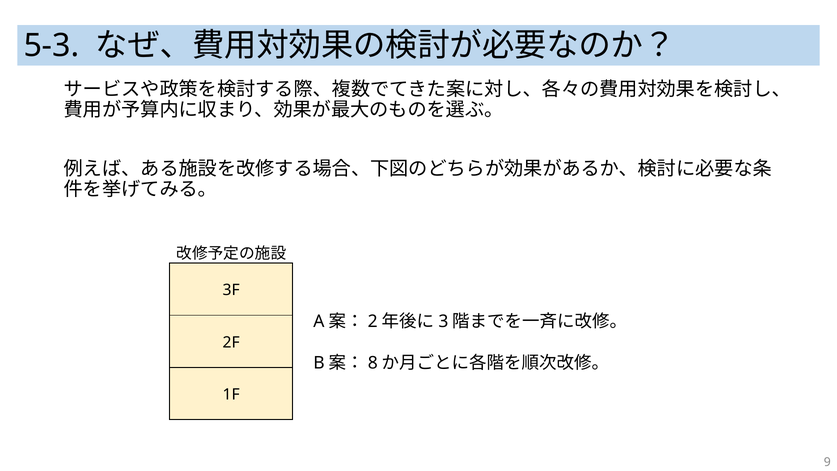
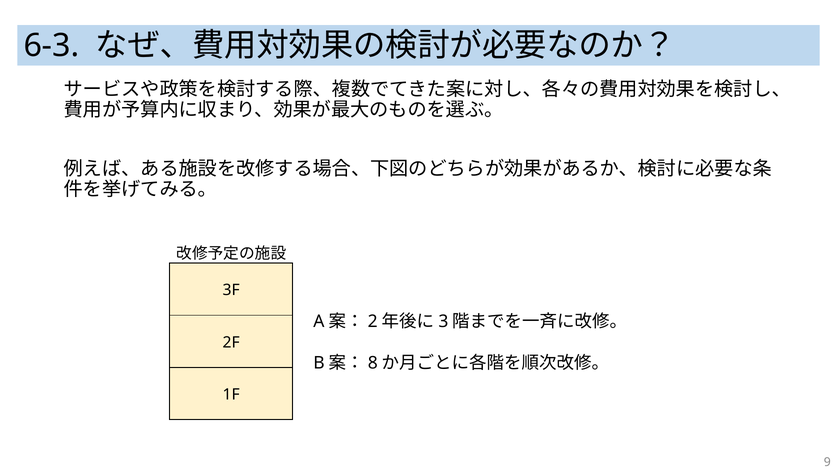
5-3: 5-3 -> 6-3
